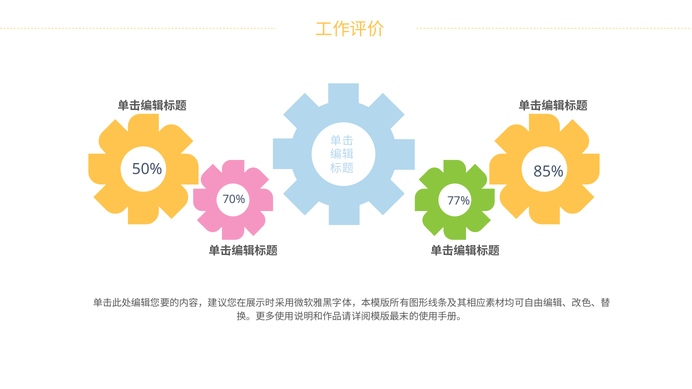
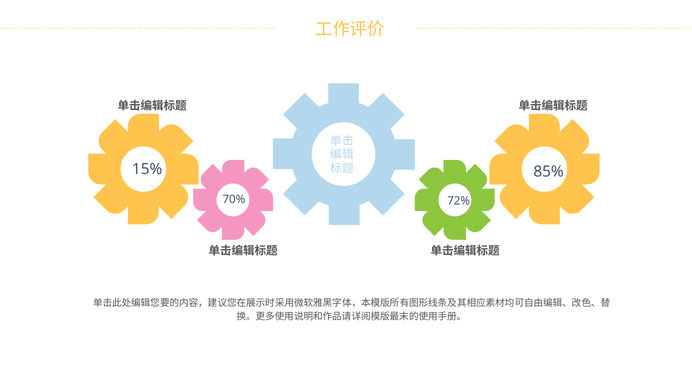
50%: 50% -> 15%
77%: 77% -> 72%
